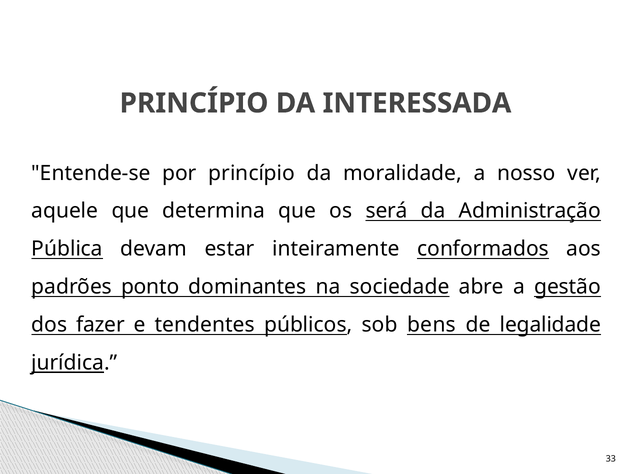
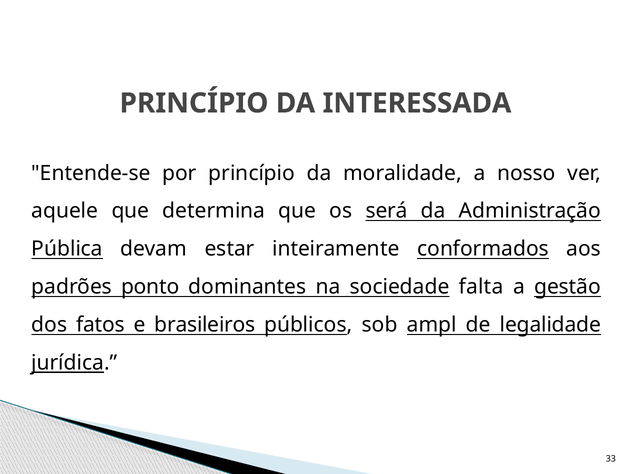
abre: abre -> falta
fazer: fazer -> fatos
tendentes: tendentes -> brasileiros
bens: bens -> ampl
